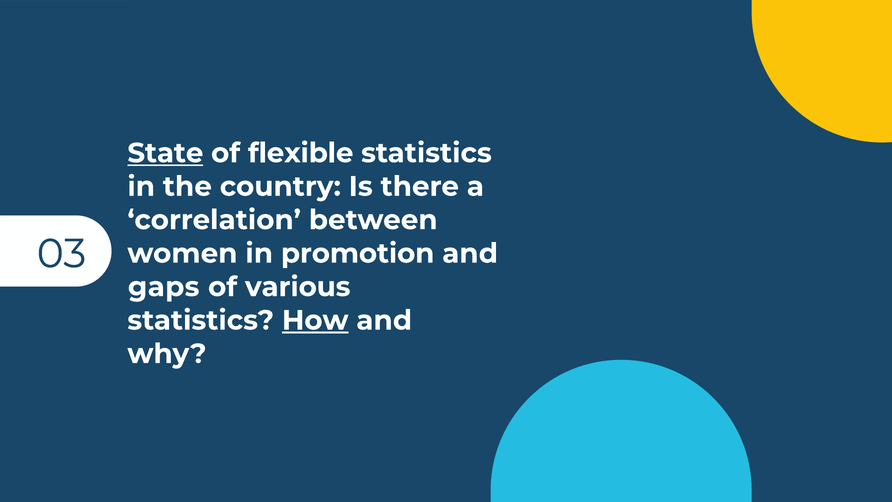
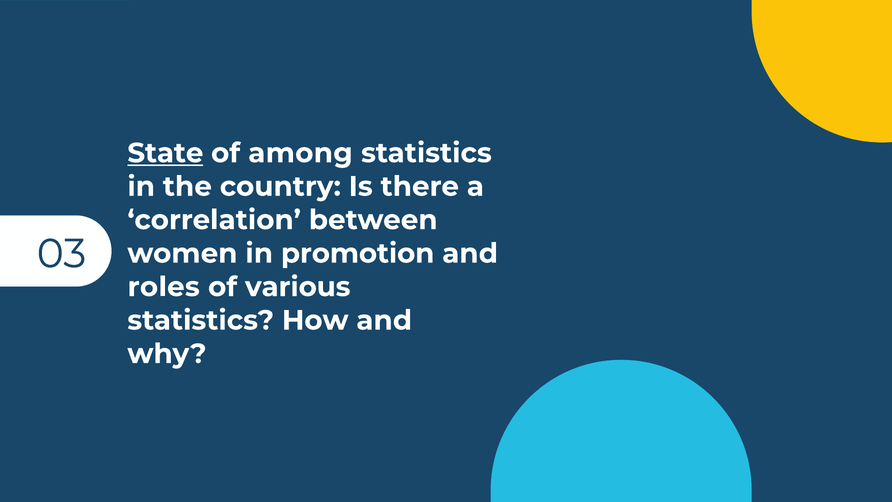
flexible: flexible -> among
gaps: gaps -> roles
How underline: present -> none
